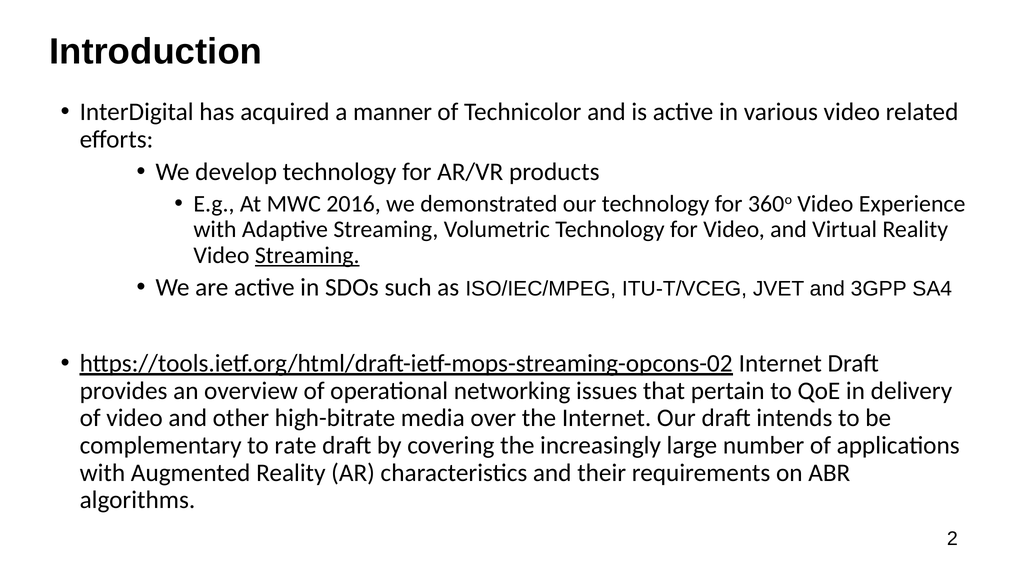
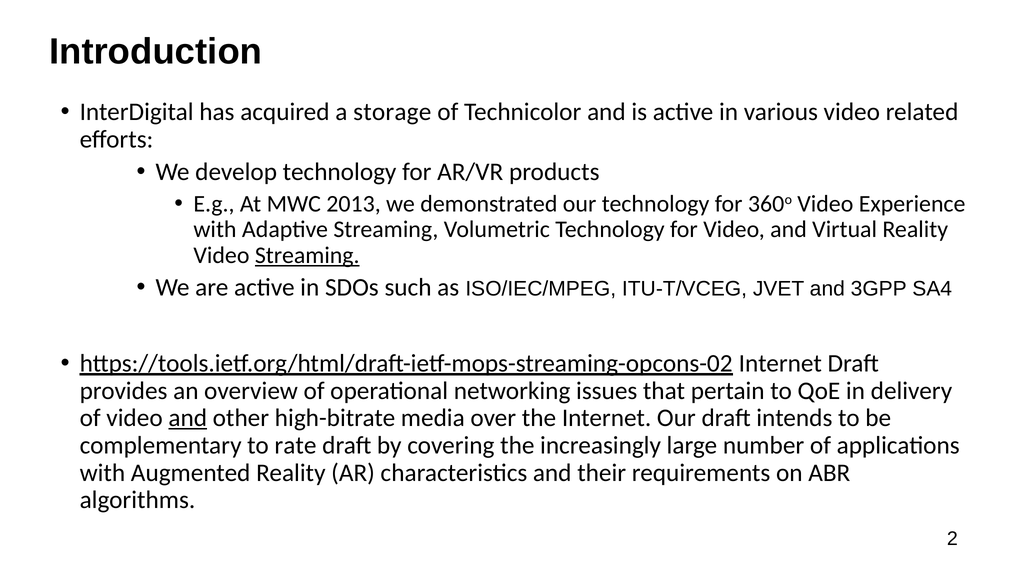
manner: manner -> storage
2016: 2016 -> 2013
and at (188, 418) underline: none -> present
